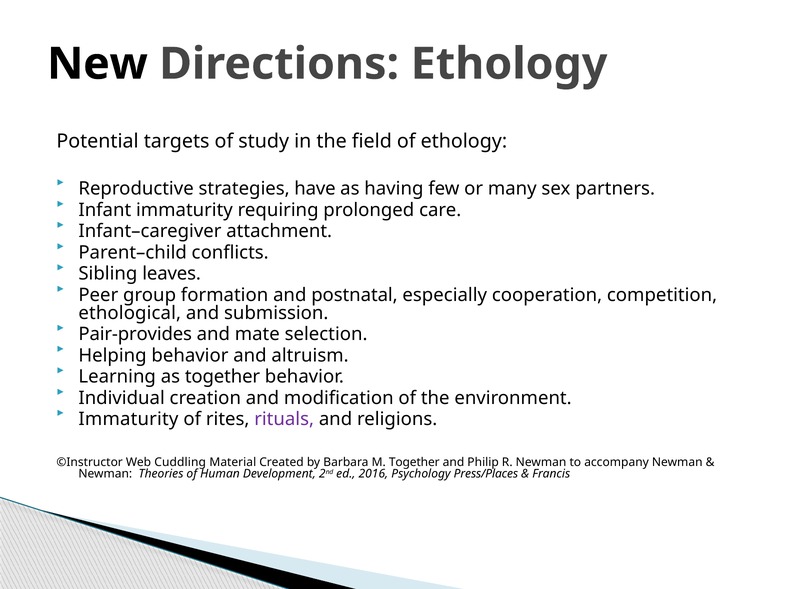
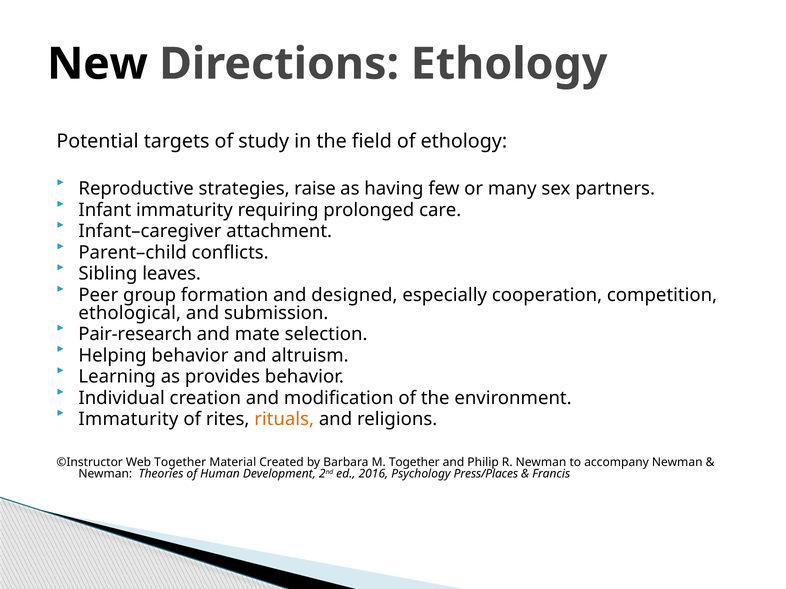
have: have -> raise
postnatal: postnatal -> designed
Pair-provides: Pair-provides -> Pair-research
as together: together -> provides
rituals colour: purple -> orange
Web Cuddling: Cuddling -> Together
